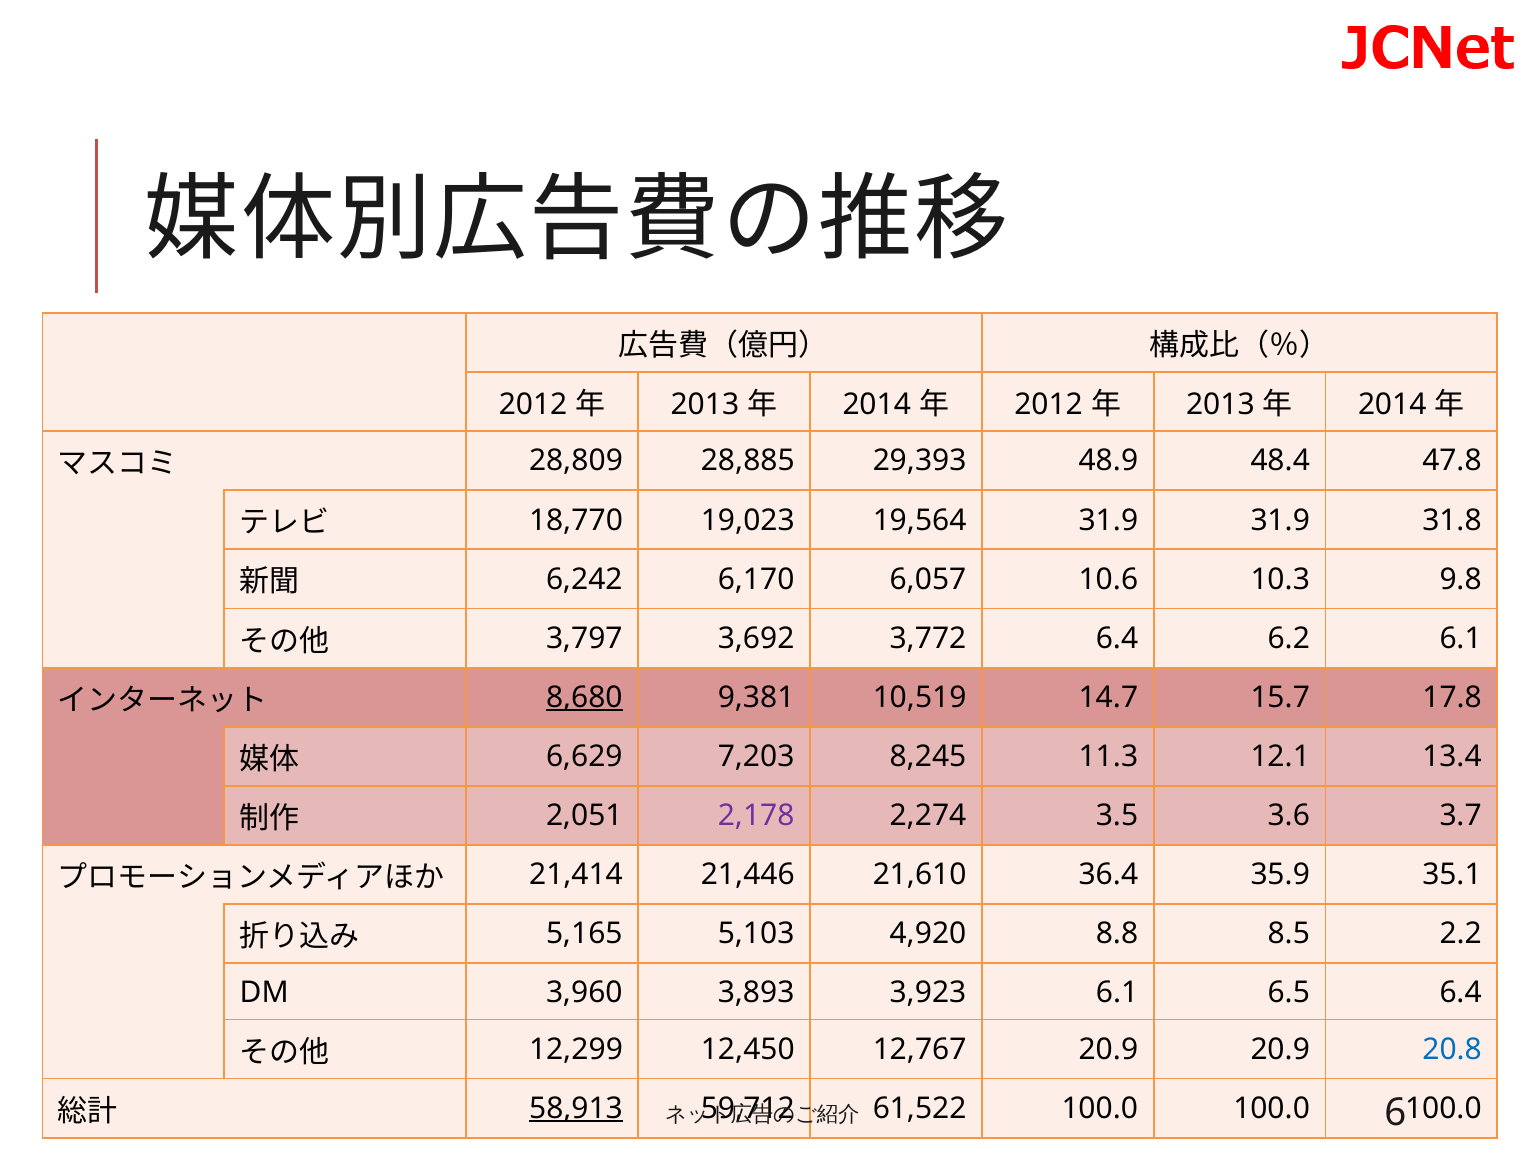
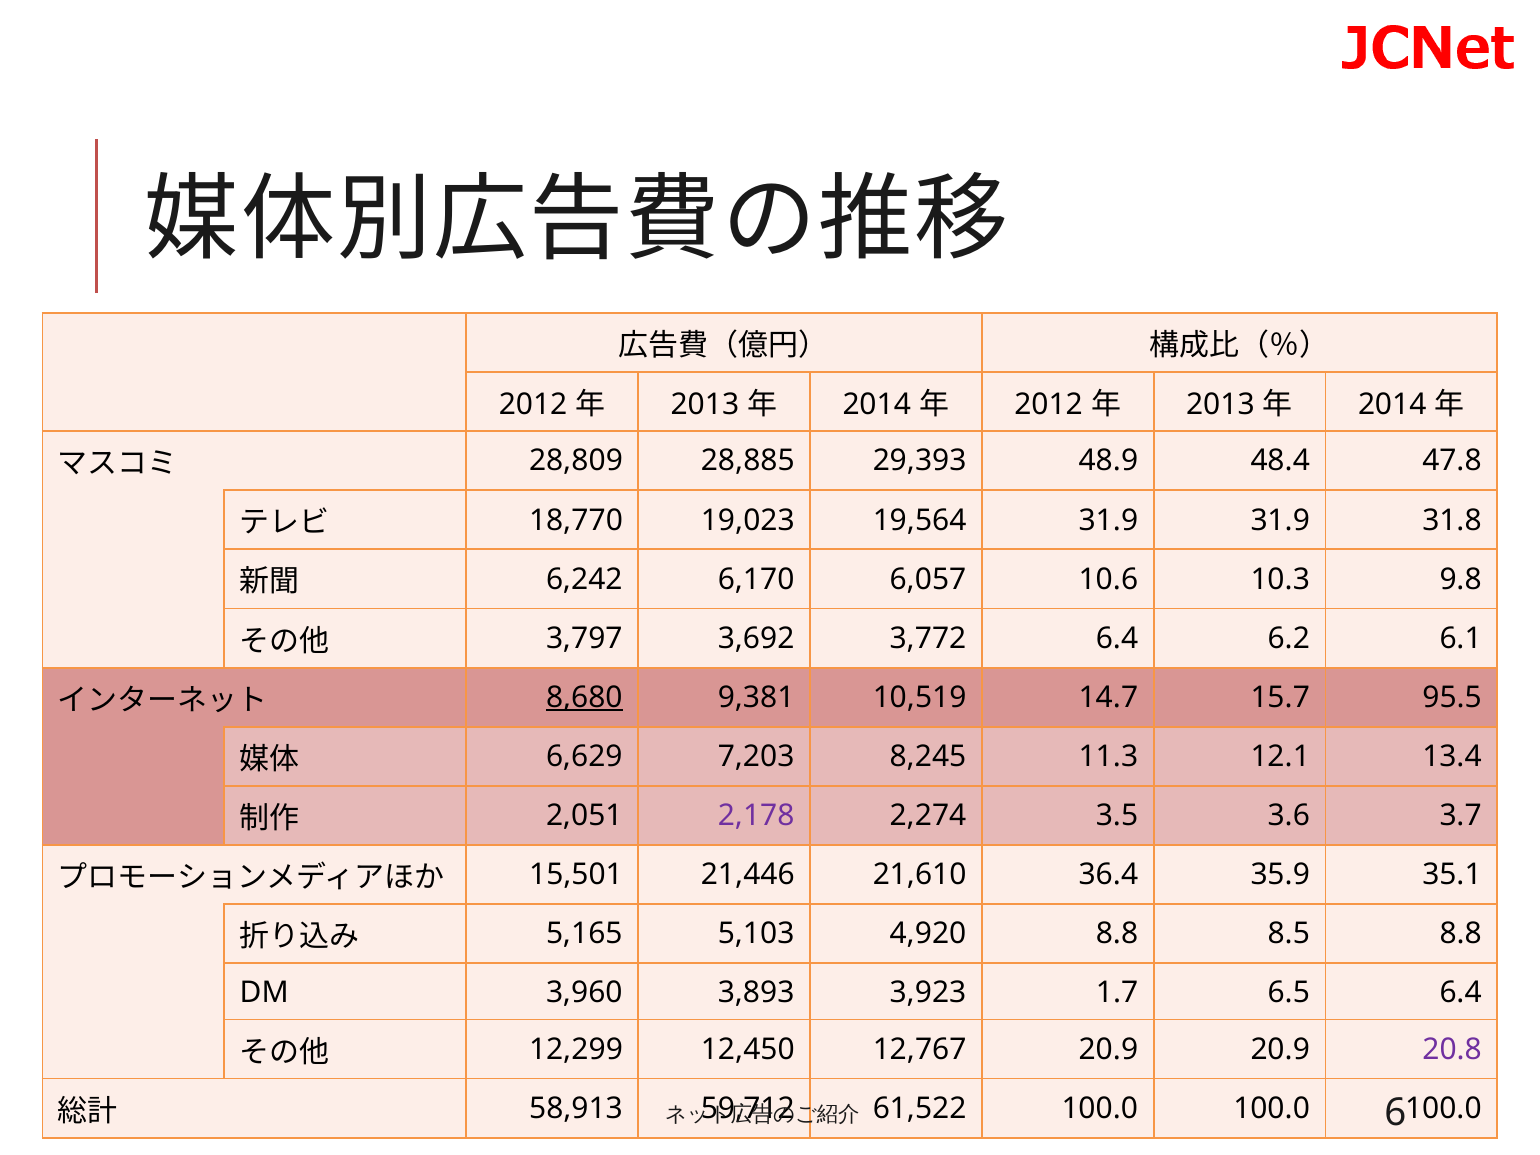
17.8: 17.8 -> 95.5
21,414: 21,414 -> 15,501
8.5 2.2: 2.2 -> 8.8
3,923 6.1: 6.1 -> 1.7
20.8 colour: blue -> purple
58,913 underline: present -> none
